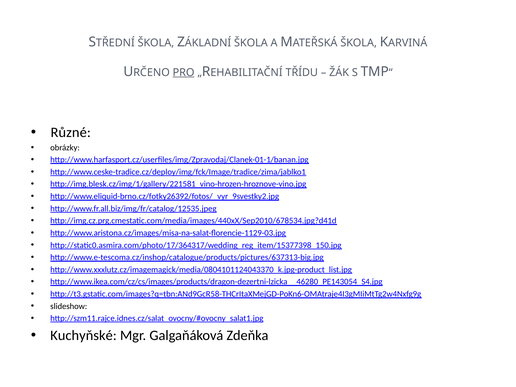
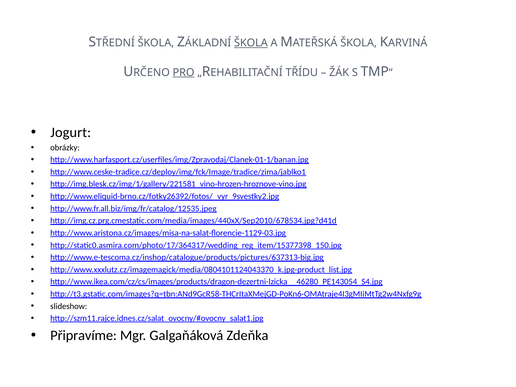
ŠKOLA at (251, 43) underline: none -> present
Různé: Různé -> Jogurt
Kuchyňské: Kuchyňské -> Připravíme
